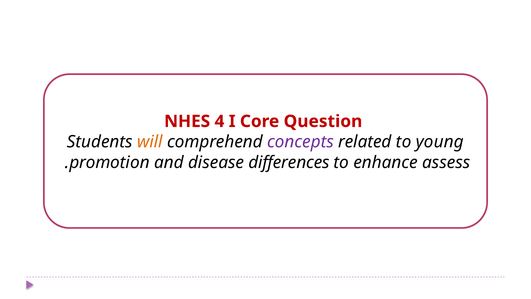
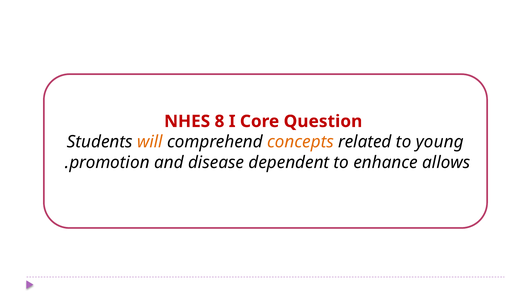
4: 4 -> 8
concepts colour: purple -> orange
differences: differences -> dependent
assess: assess -> allows
